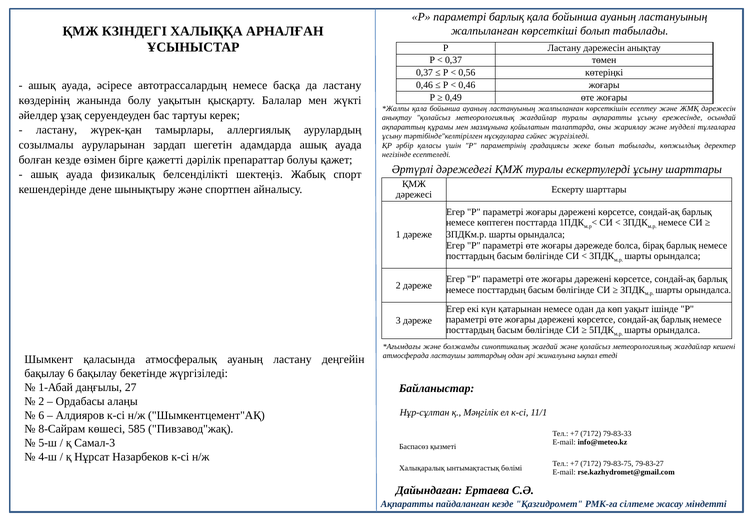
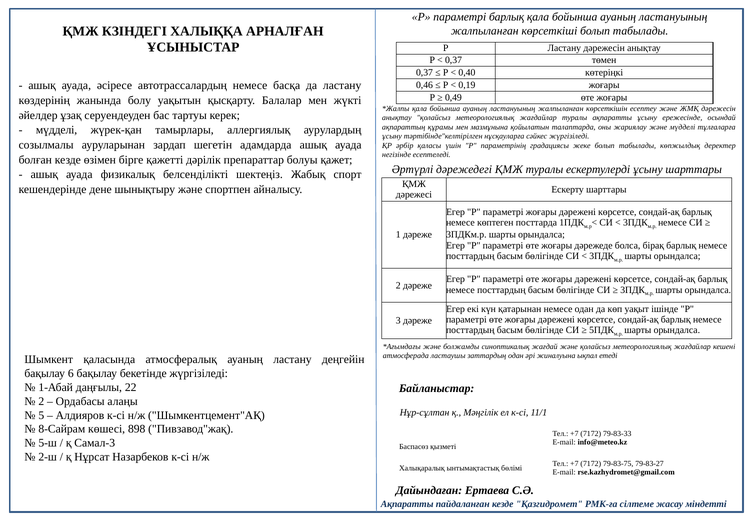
0,56: 0,56 -> 0,40
0,46 at (467, 85): 0,46 -> 0,19
ластану at (57, 130): ластану -> мүдделі
27: 27 -> 22
6 at (41, 415): 6 -> 5
585: 585 -> 898
4-ш: 4-ш -> 2-ш
